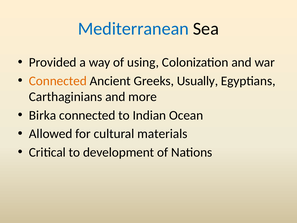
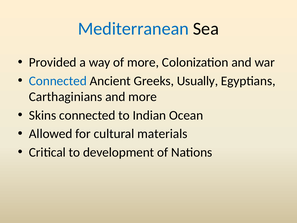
of using: using -> more
Connected at (58, 81) colour: orange -> blue
Birka: Birka -> Skins
